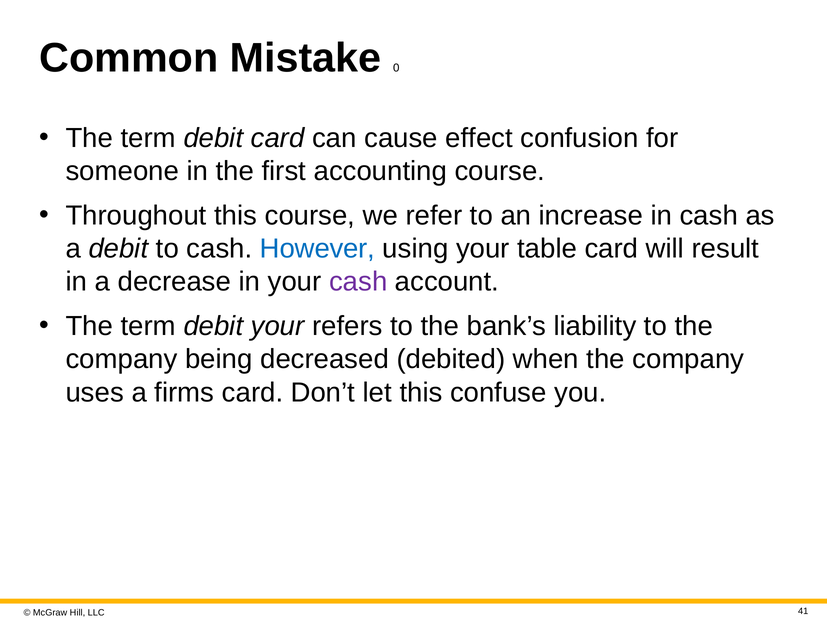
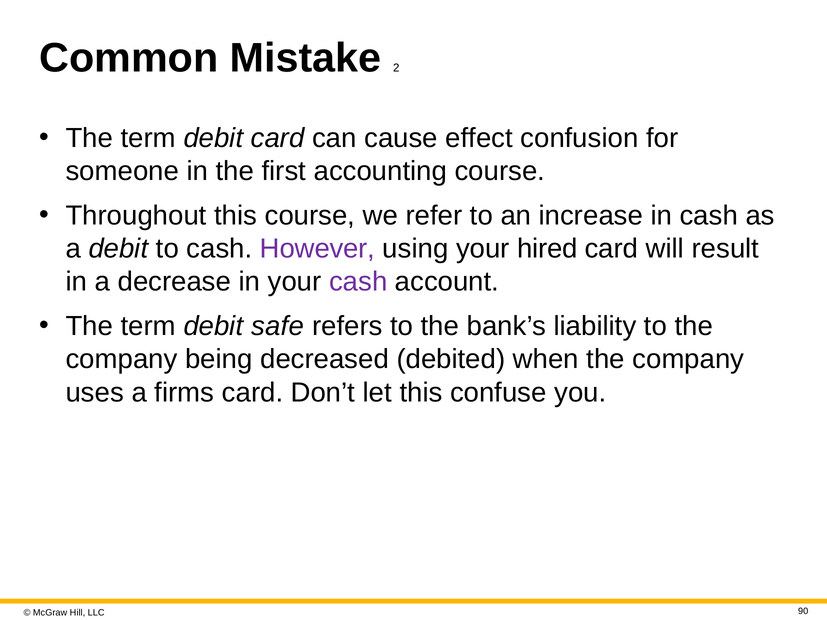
0: 0 -> 2
However colour: blue -> purple
table: table -> hired
debit your: your -> safe
41: 41 -> 90
